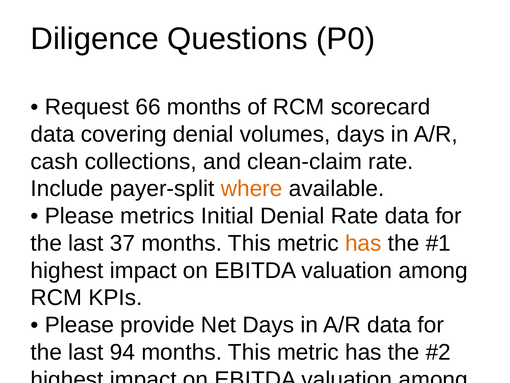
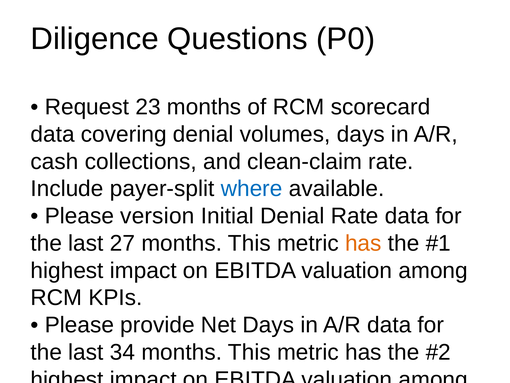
66: 66 -> 23
where colour: orange -> blue
metrics: metrics -> version
37: 37 -> 27
94: 94 -> 34
